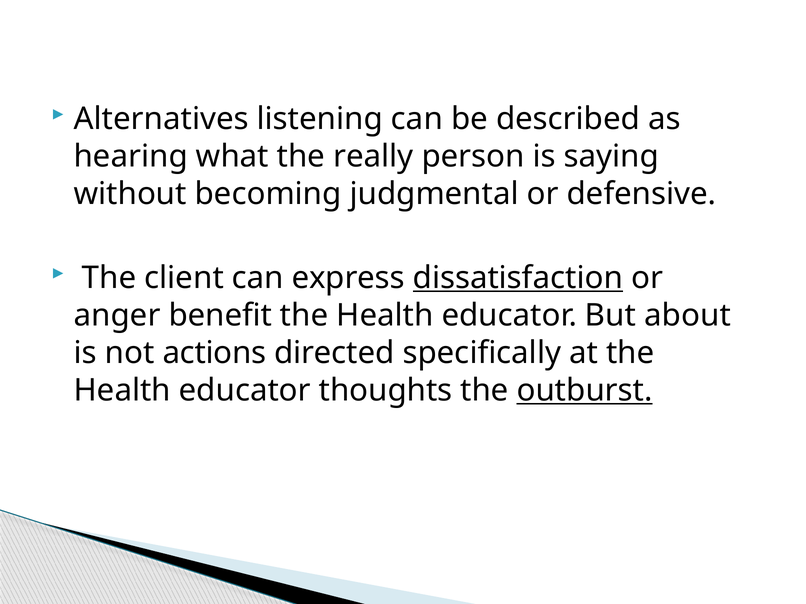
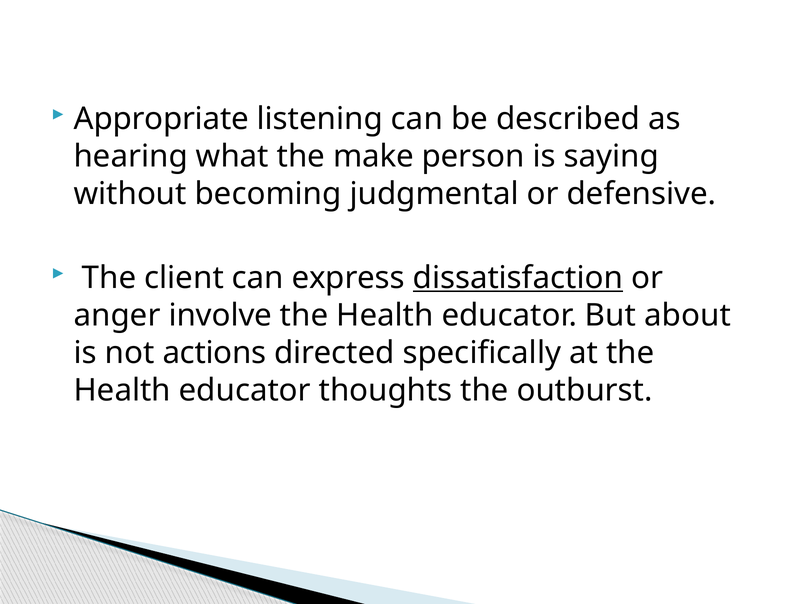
Alternatives: Alternatives -> Appropriate
really: really -> make
benefit: benefit -> involve
outburst underline: present -> none
